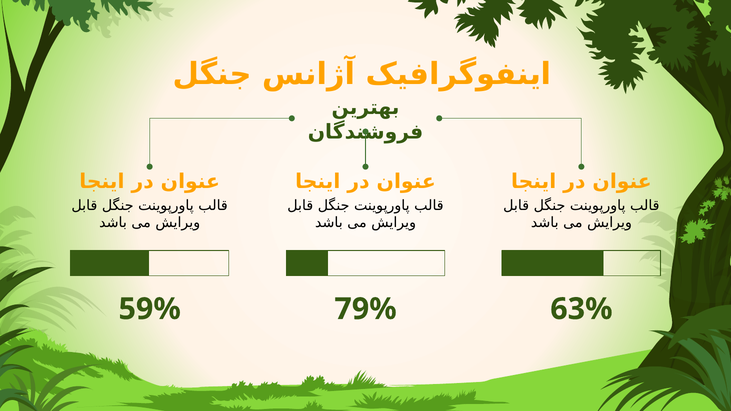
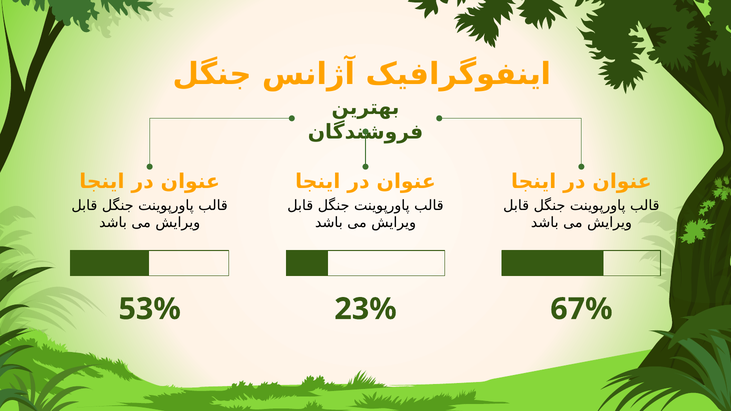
59%: 59% -> 53%
79%: 79% -> 23%
63%: 63% -> 67%
